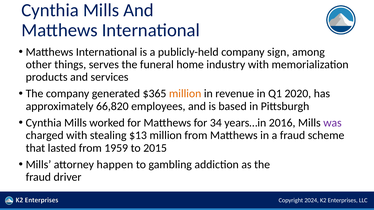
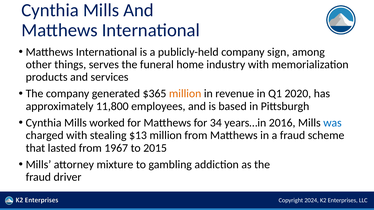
66,820: 66,820 -> 11,800
was colour: purple -> blue
1959: 1959 -> 1967
happen: happen -> mixture
